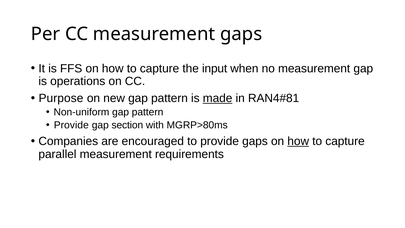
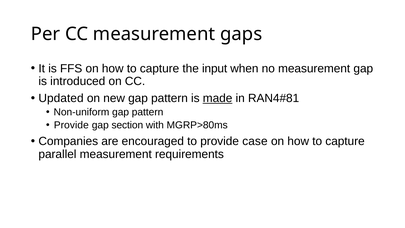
operations: operations -> introduced
Purpose: Purpose -> Updated
provide gaps: gaps -> case
how at (298, 141) underline: present -> none
